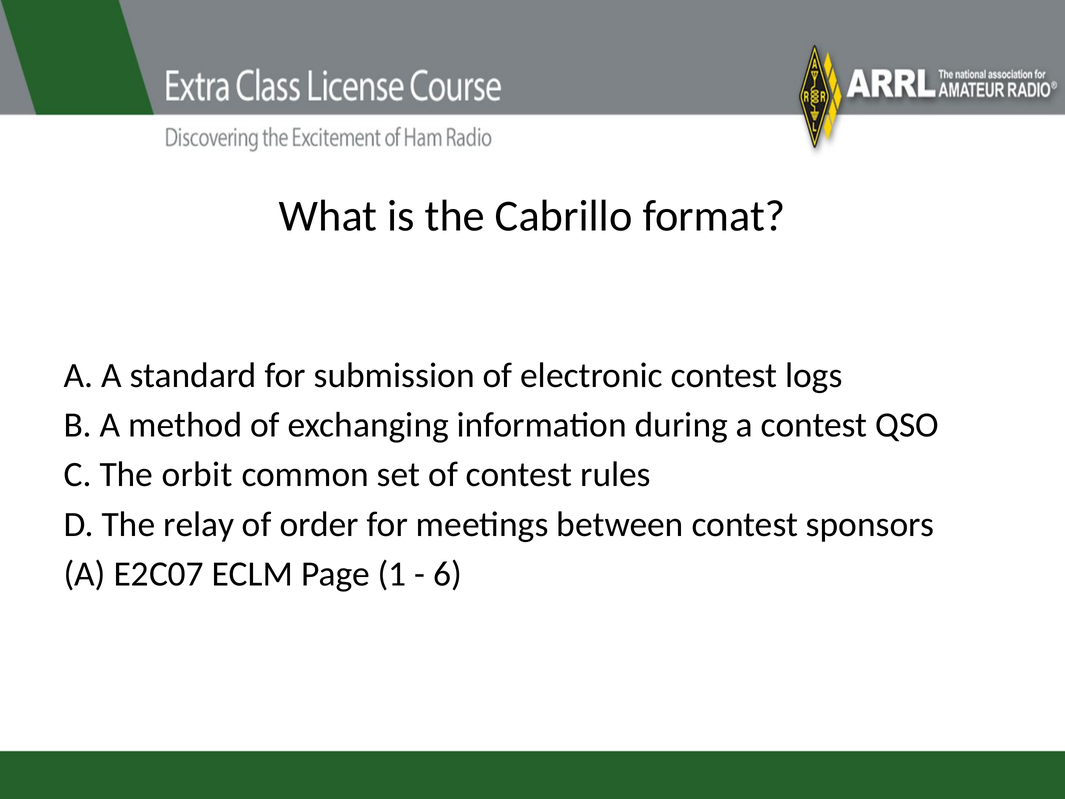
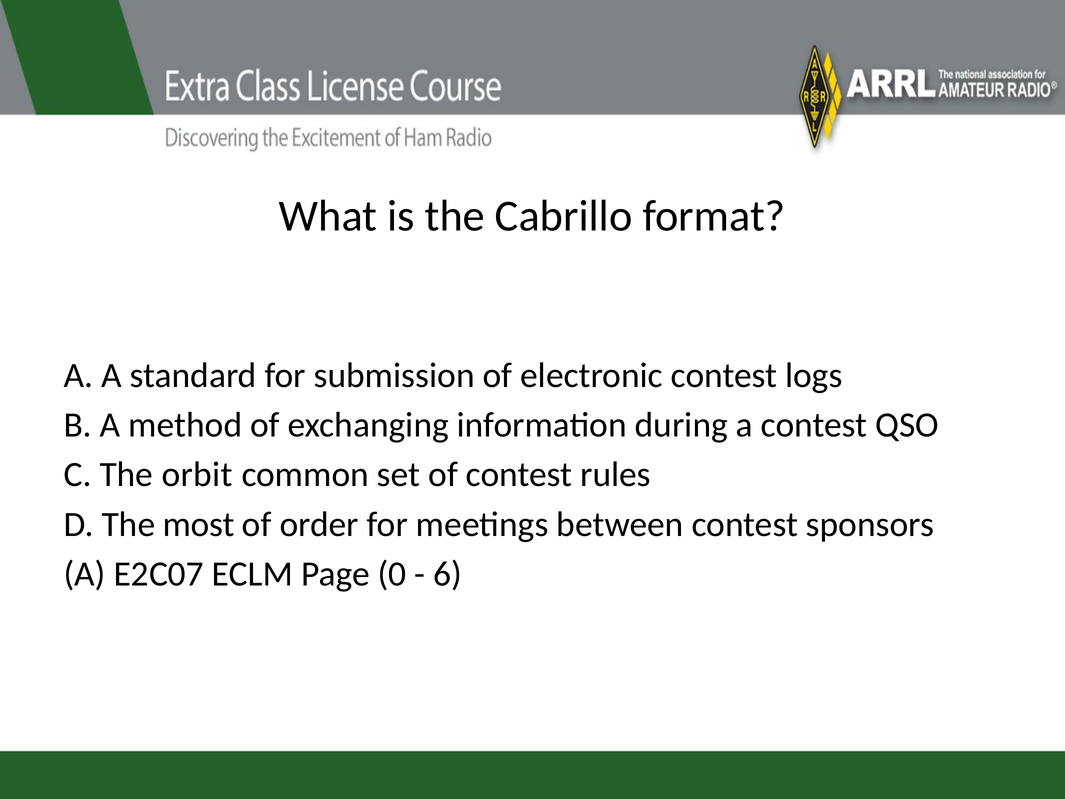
relay: relay -> most
1: 1 -> 0
